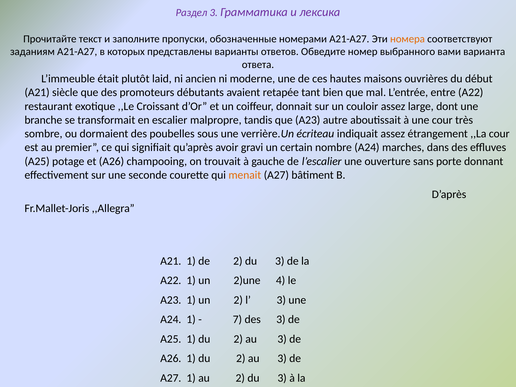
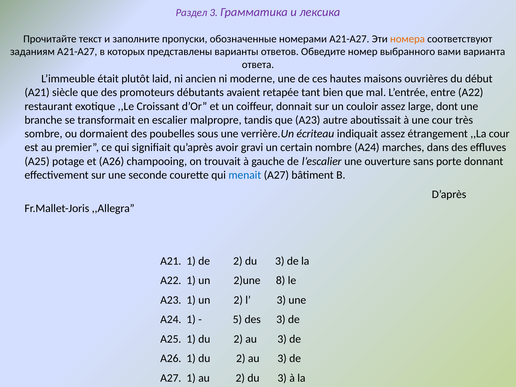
menait colour: orange -> blue
4: 4 -> 8
7: 7 -> 5
